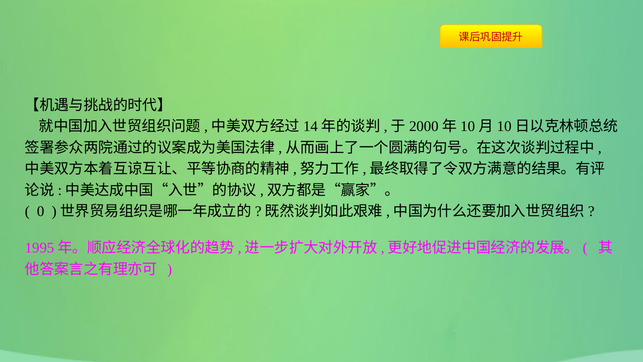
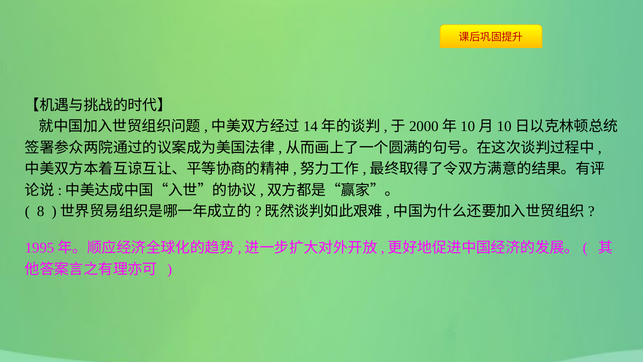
0: 0 -> 8
